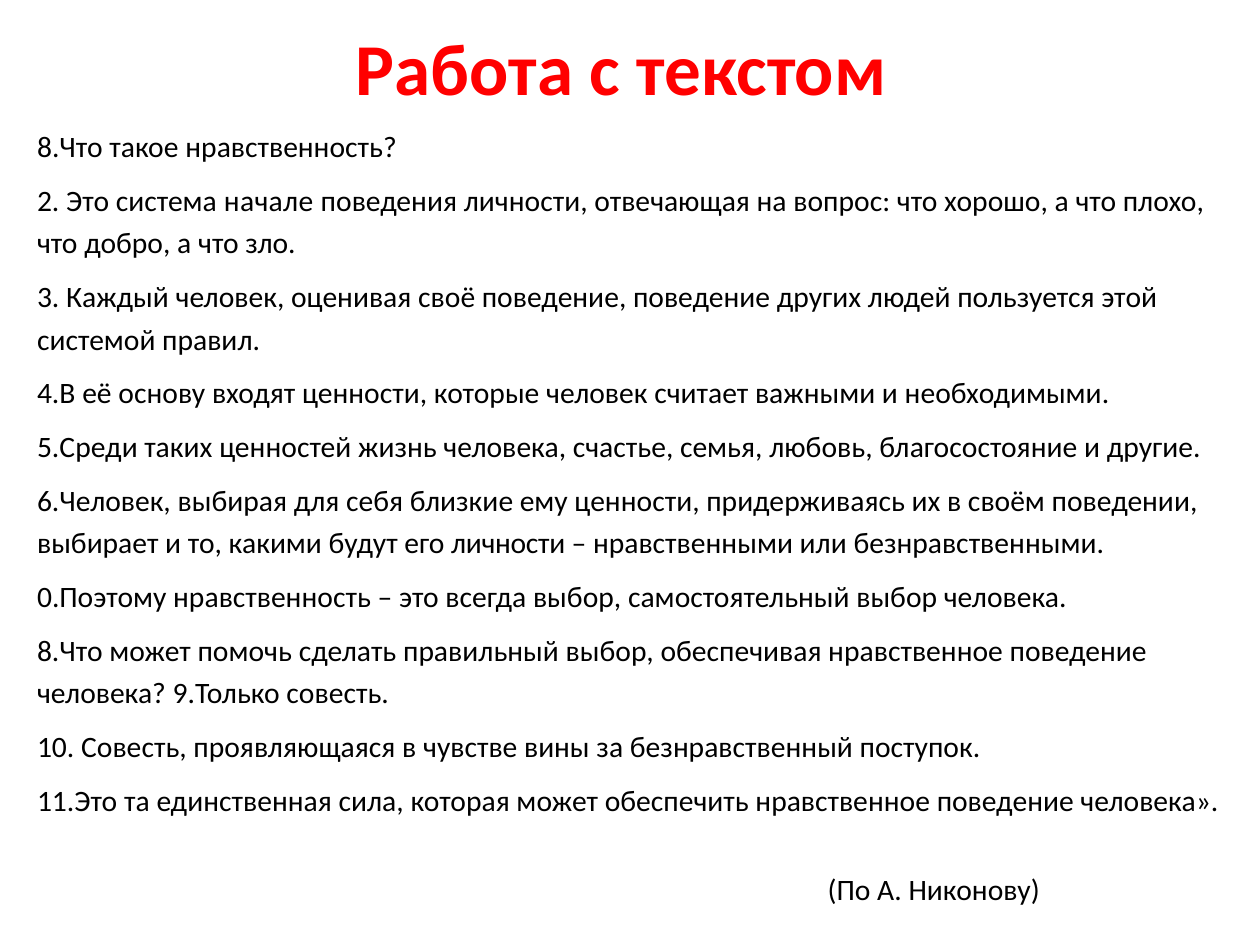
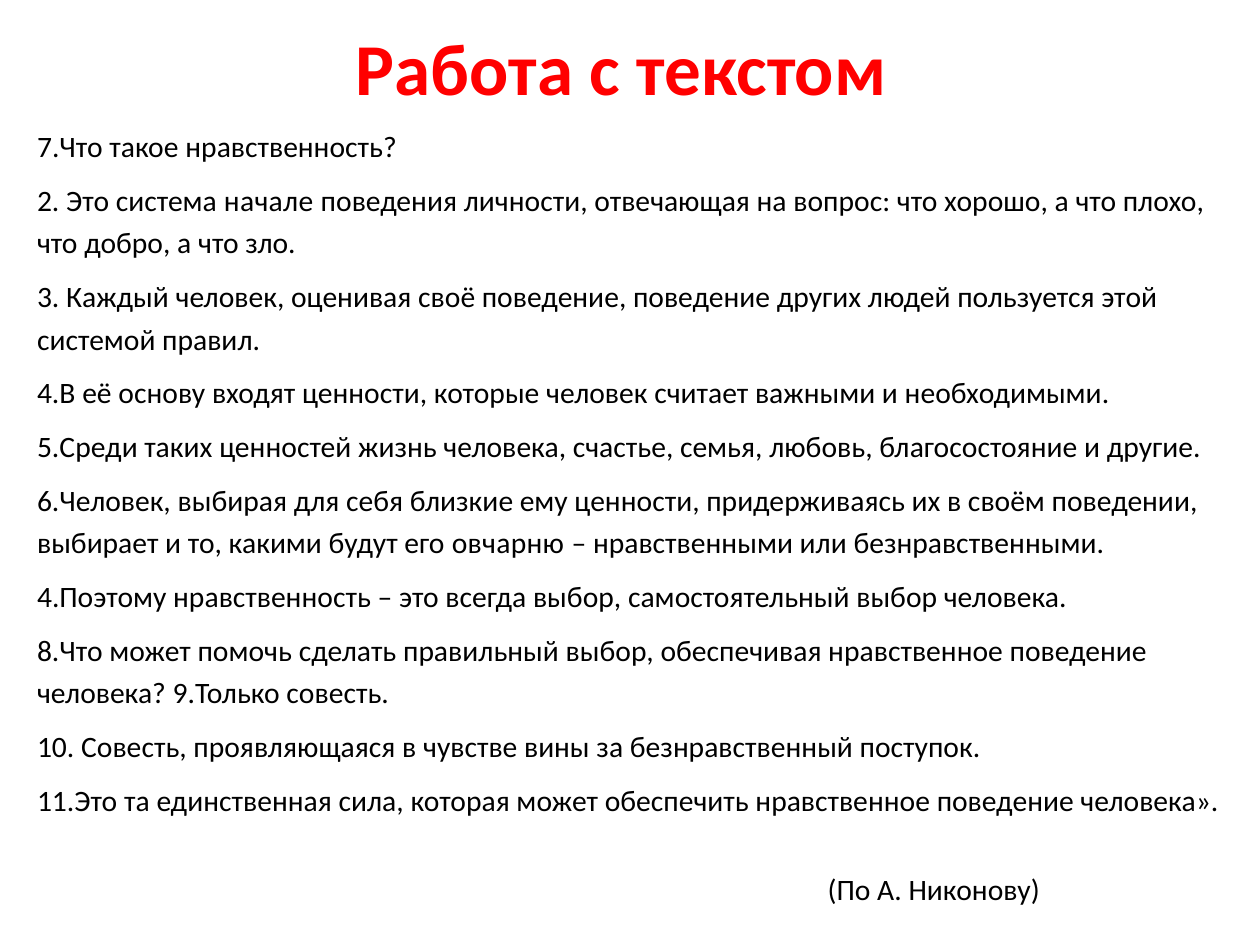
8.Что at (70, 148): 8.Что -> 7.Что
его личности: личности -> овчарню
0.Поэтому: 0.Поэтому -> 4.Поэтому
